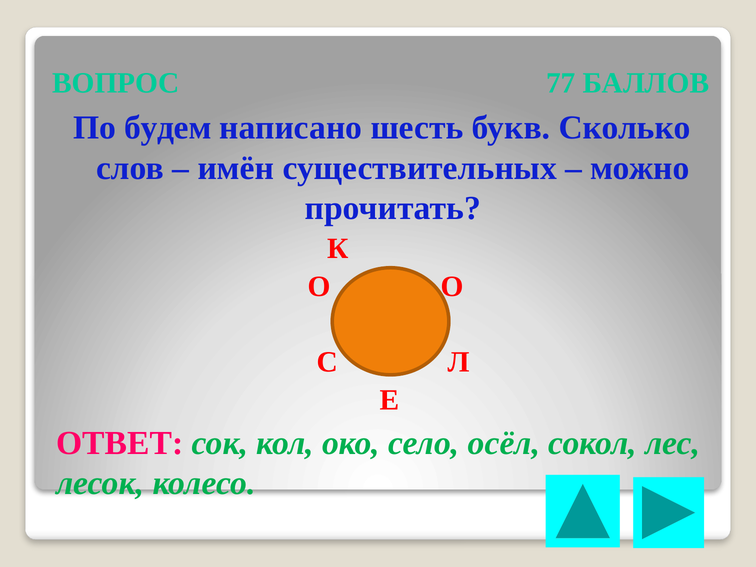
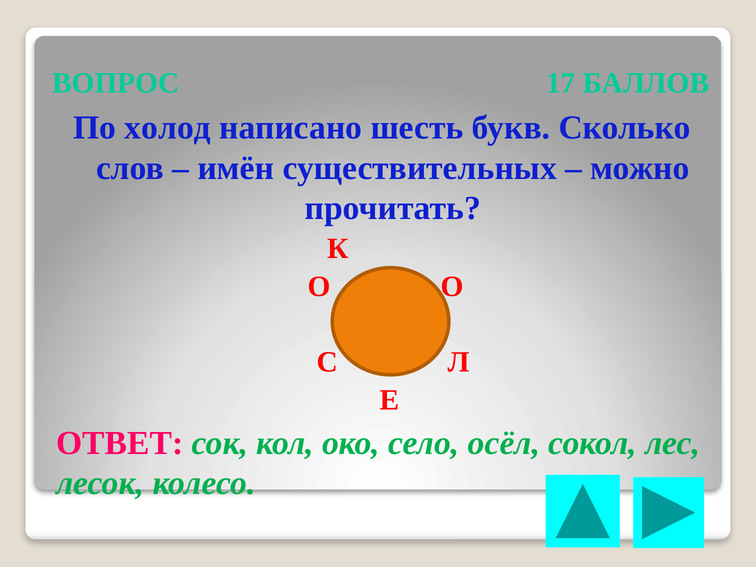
77: 77 -> 17
будем: будем -> холод
